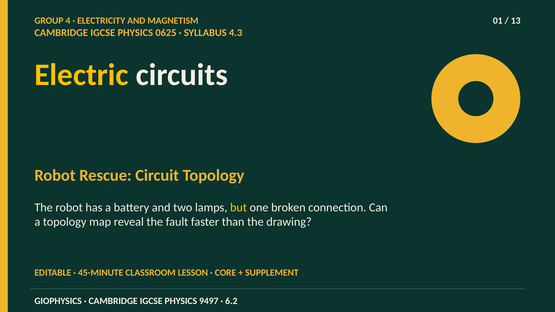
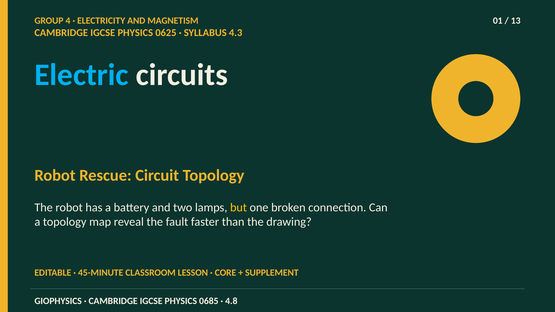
Electric colour: yellow -> light blue
9497: 9497 -> 0685
6.2: 6.2 -> 4.8
